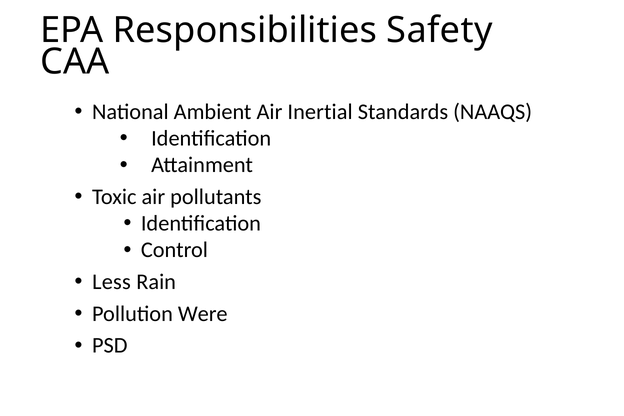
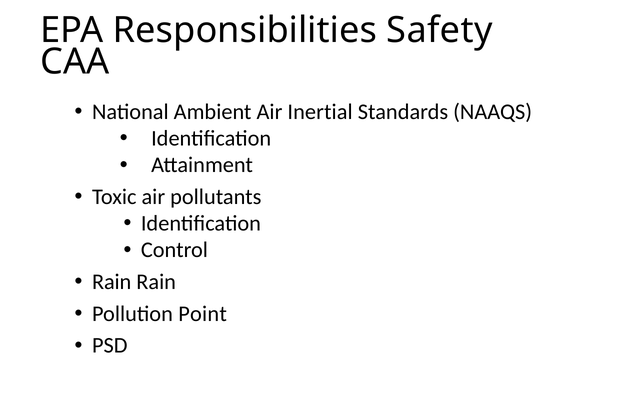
Less at (111, 282): Less -> Rain
Were: Were -> Point
